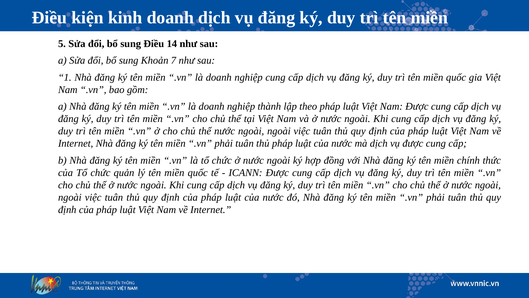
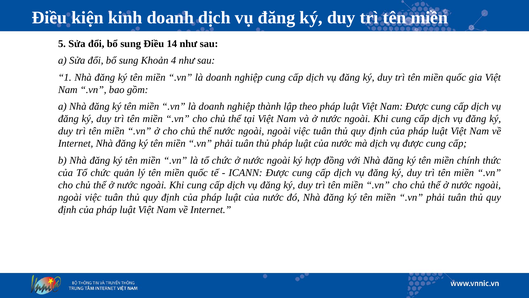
7: 7 -> 4
